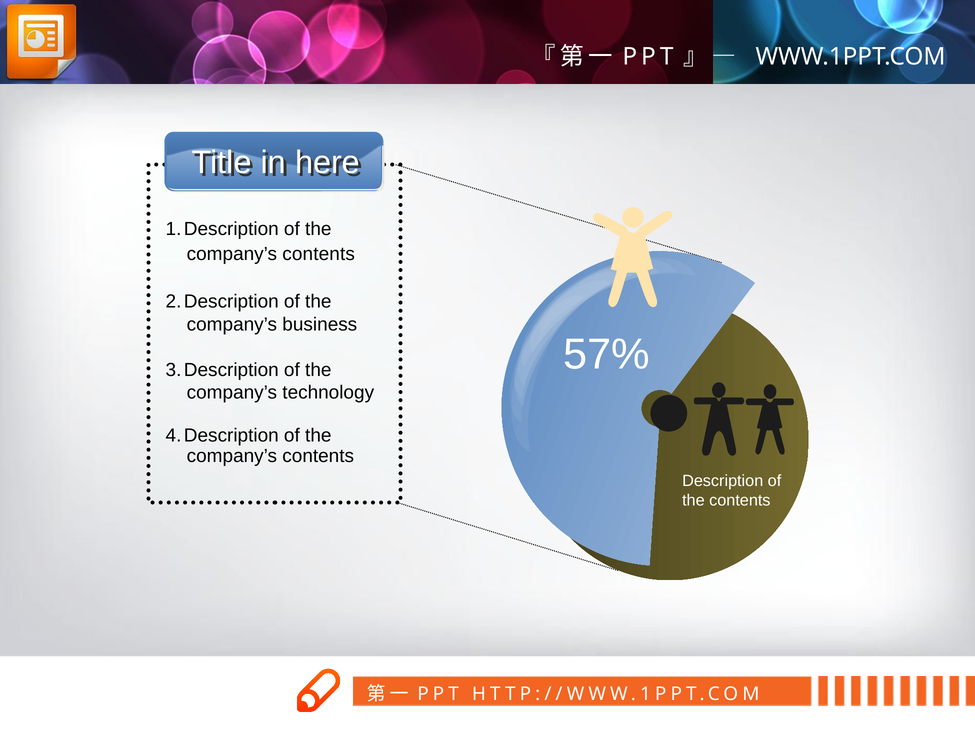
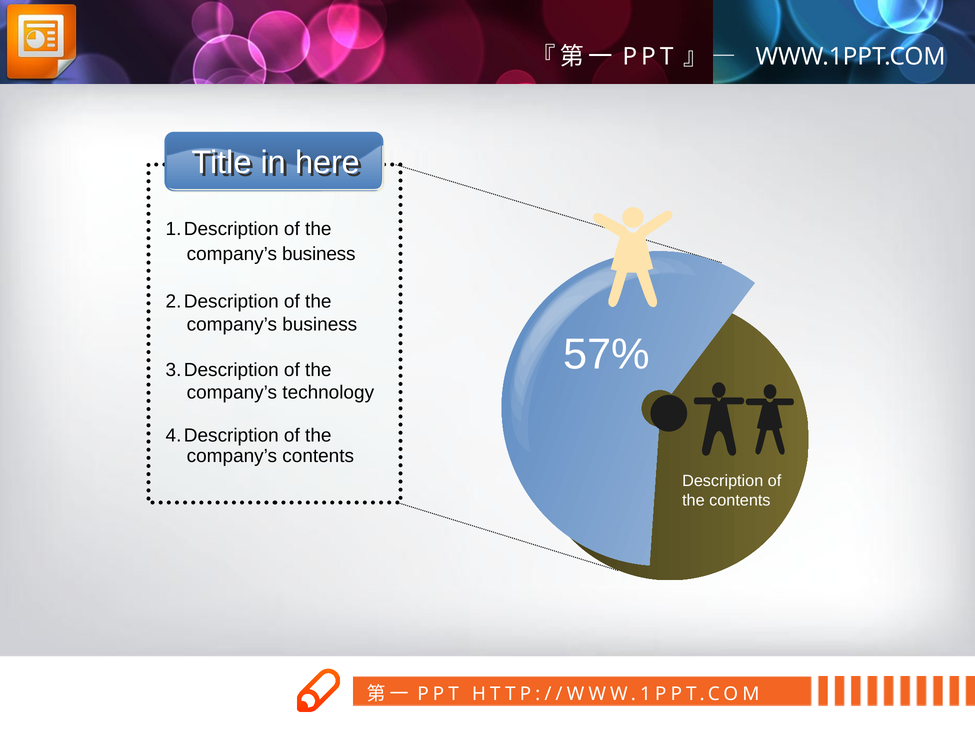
contents at (319, 254): contents -> business
